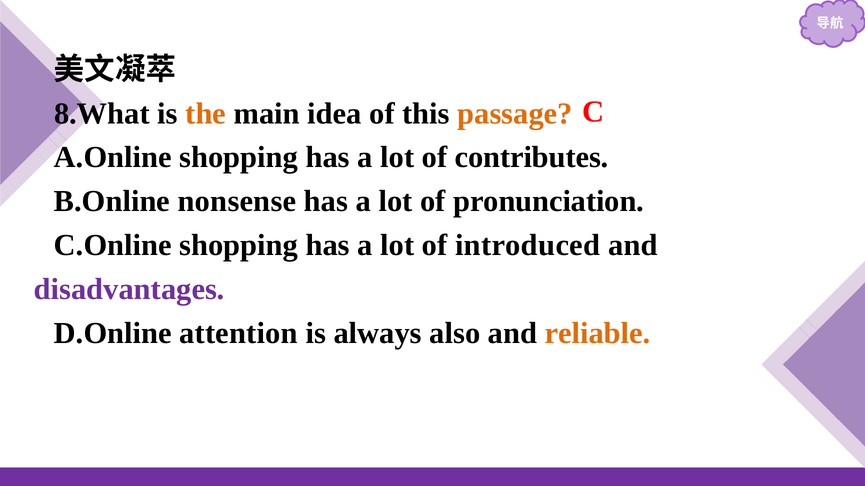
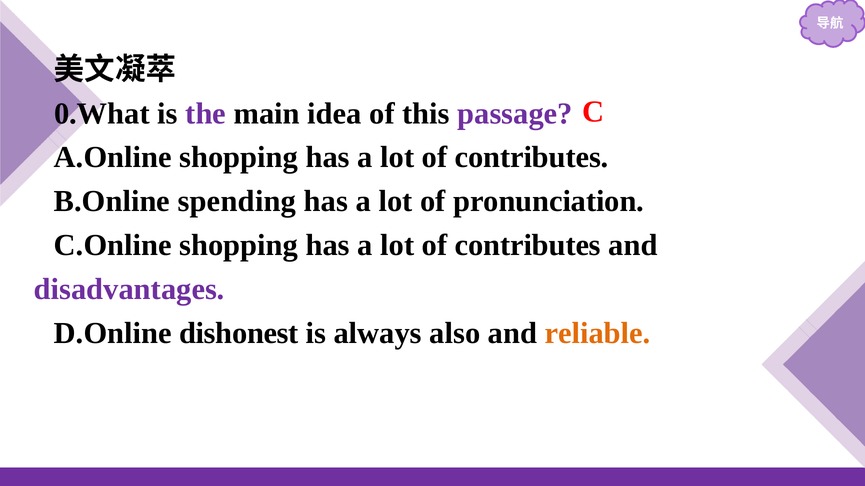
8.What: 8.What -> 0.What
the colour: orange -> purple
passage colour: orange -> purple
nonsense: nonsense -> spending
introduced at (528, 245): introduced -> contributes
attention: attention -> dishonest
